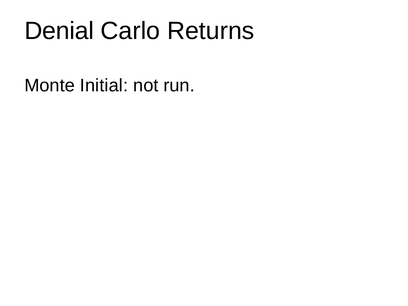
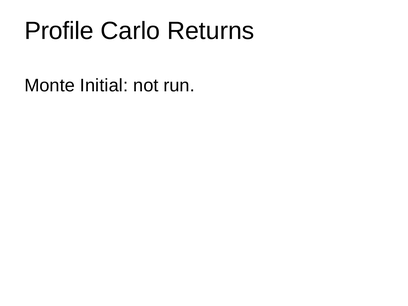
Denial: Denial -> Profile
